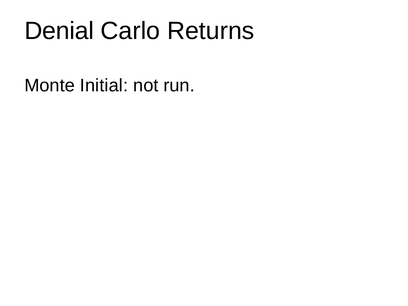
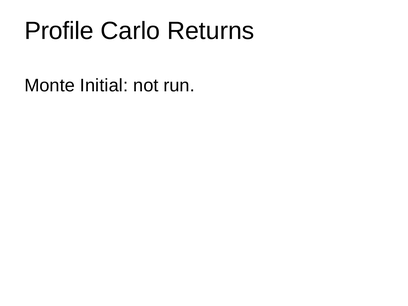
Denial: Denial -> Profile
